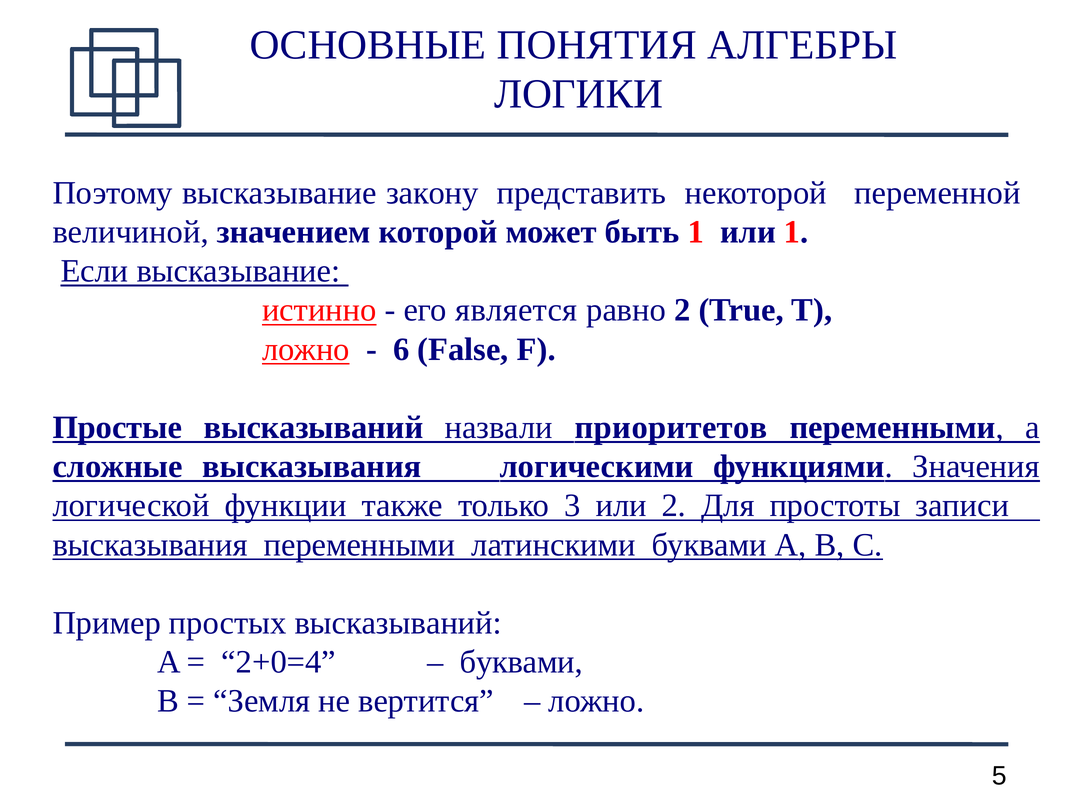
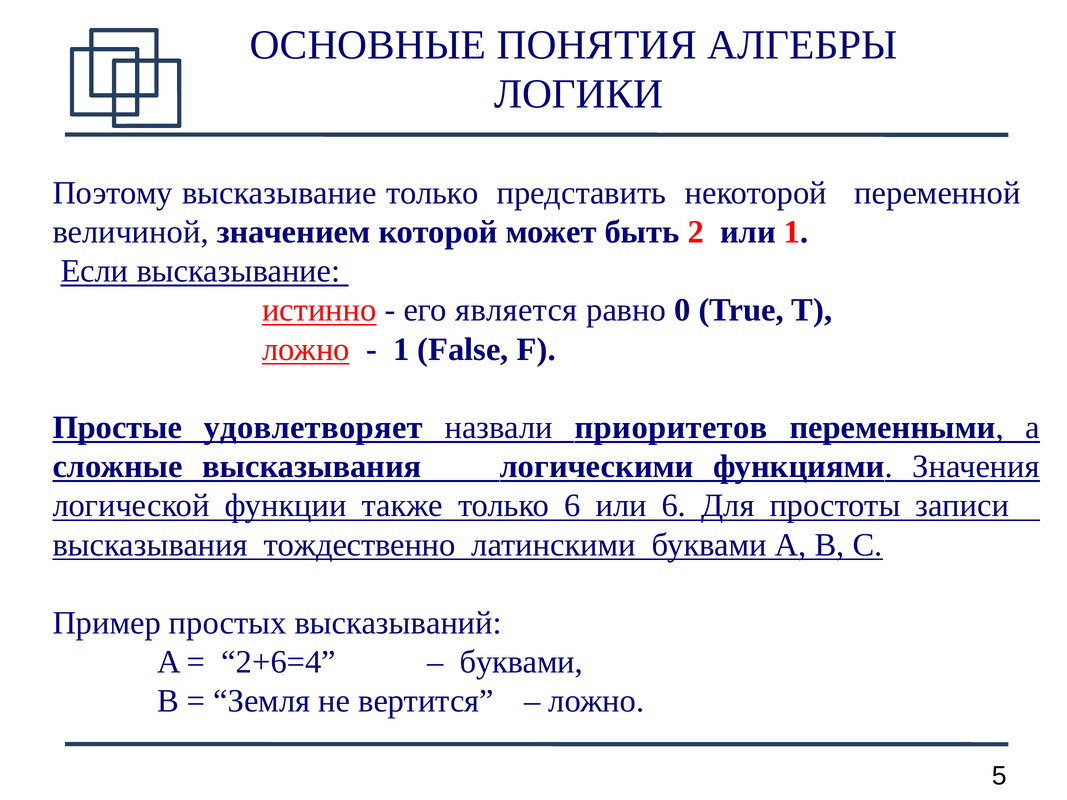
высказывание закону: закону -> только
быть 1: 1 -> 2
равно 2: 2 -> 0
6 at (401, 349): 6 -> 1
Простые высказываний: высказываний -> удовлетворяет
только 3: 3 -> 6
или 2: 2 -> 6
высказывания переменными: переменными -> тождественно
2+0=4: 2+0=4 -> 2+6=4
